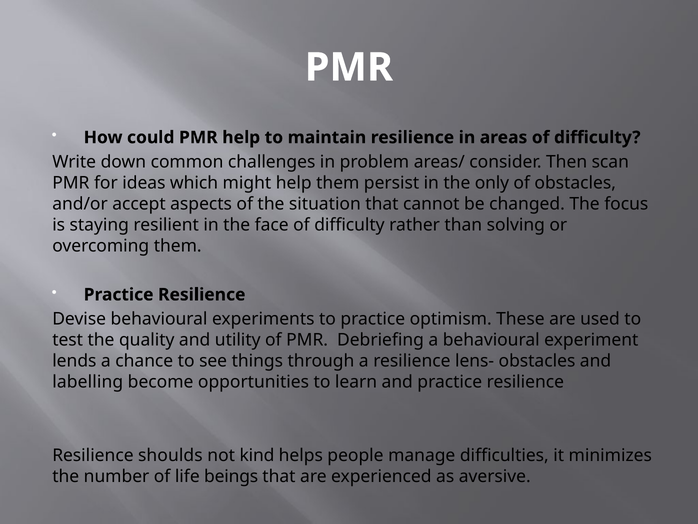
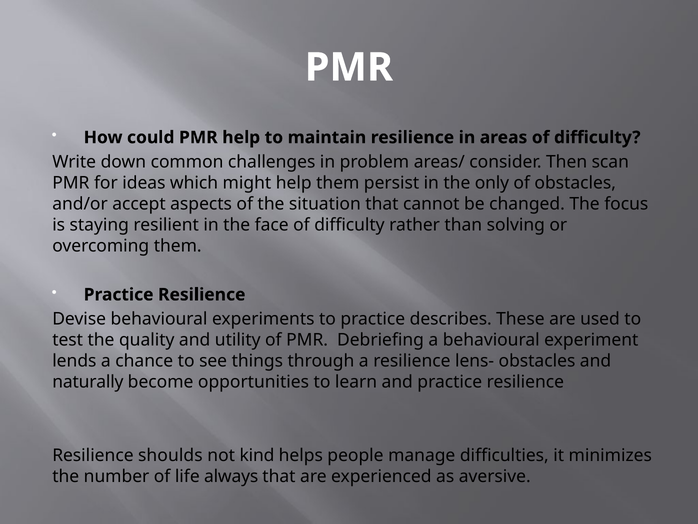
optimism: optimism -> describes
labelling: labelling -> naturally
beings: beings -> always
